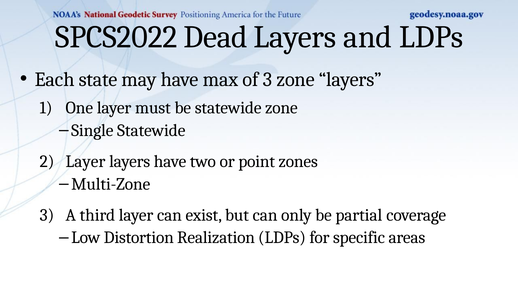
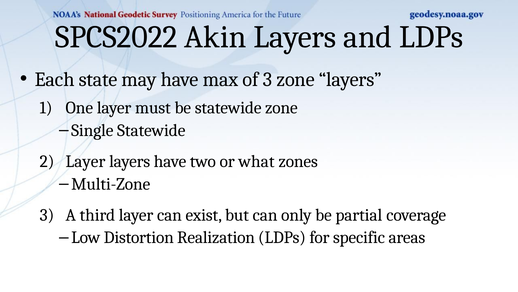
Dead: Dead -> Akin
point: point -> what
